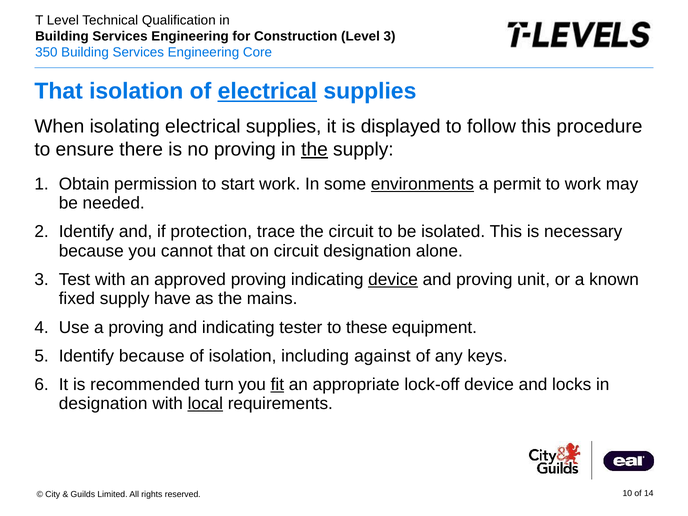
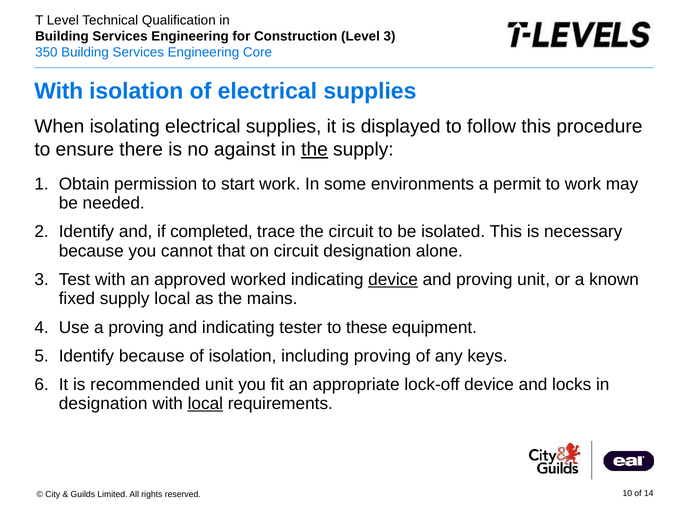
That at (59, 91): That -> With
electrical at (267, 91) underline: present -> none
no proving: proving -> against
environments underline: present -> none
protection: protection -> completed
approved proving: proving -> worked
supply have: have -> local
including against: against -> proving
recommended turn: turn -> unit
fit underline: present -> none
